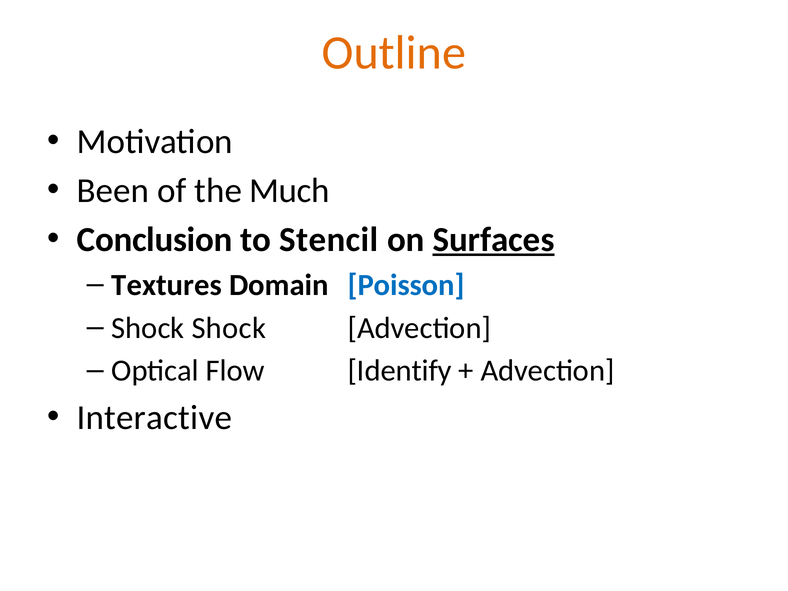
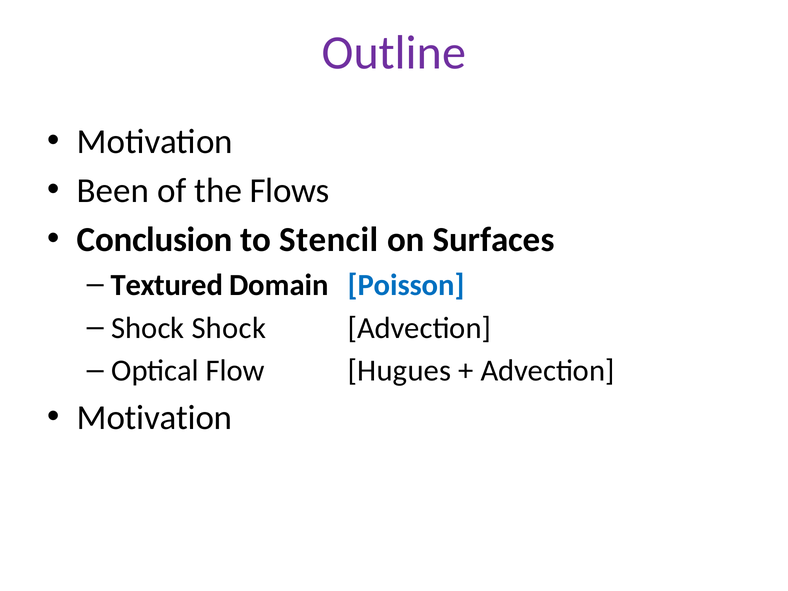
Outline colour: orange -> purple
Much: Much -> Flows
Surfaces underline: present -> none
Textures: Textures -> Textured
Identify: Identify -> Hugues
Interactive at (154, 418): Interactive -> Motivation
